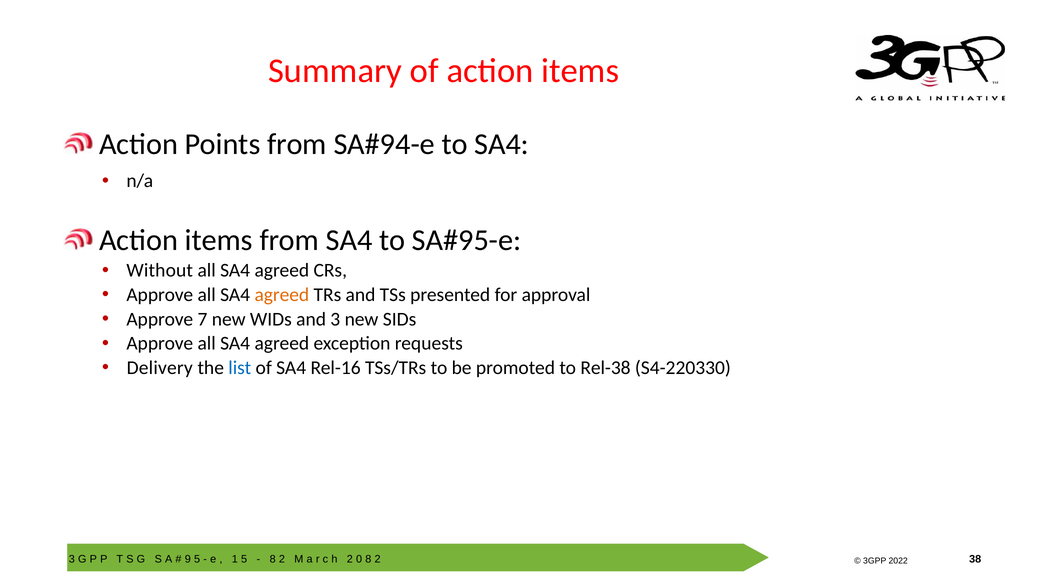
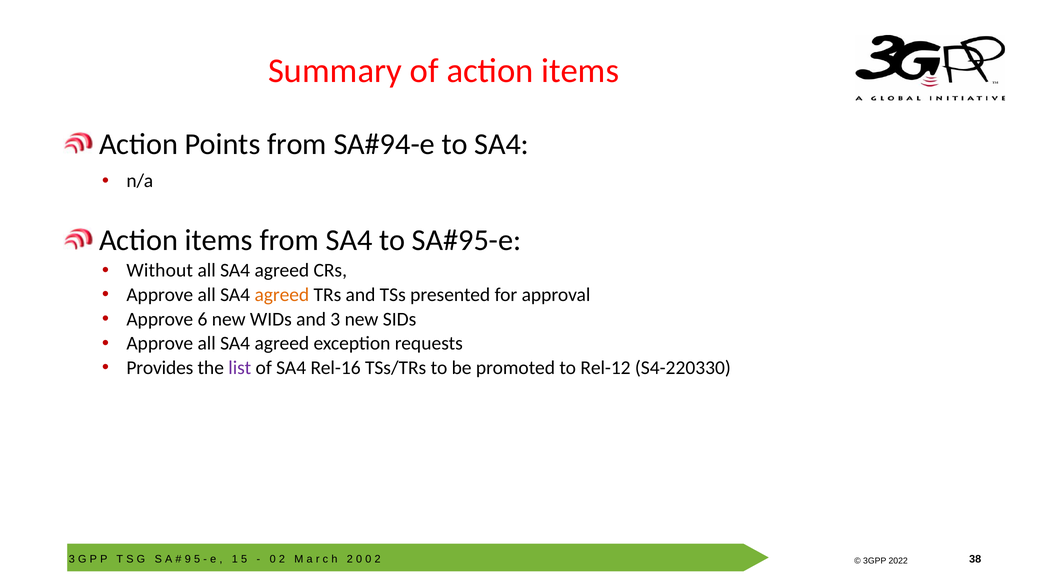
7: 7 -> 6
Delivery: Delivery -> Provides
list colour: blue -> purple
Rel-38: Rel-38 -> Rel-12
8 at (273, 559): 8 -> 0
8 at (368, 559): 8 -> 0
